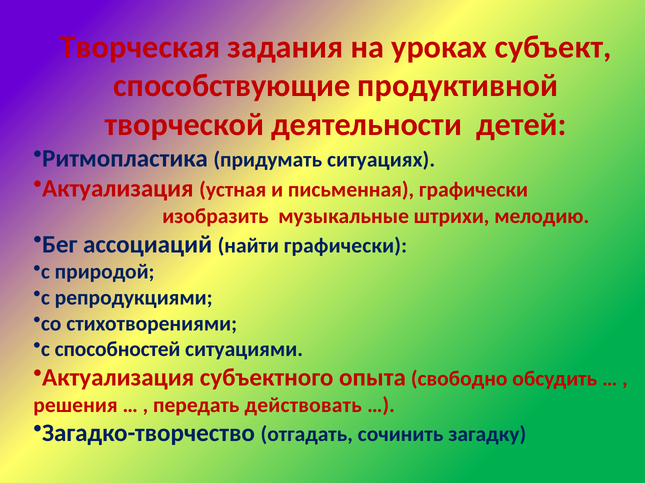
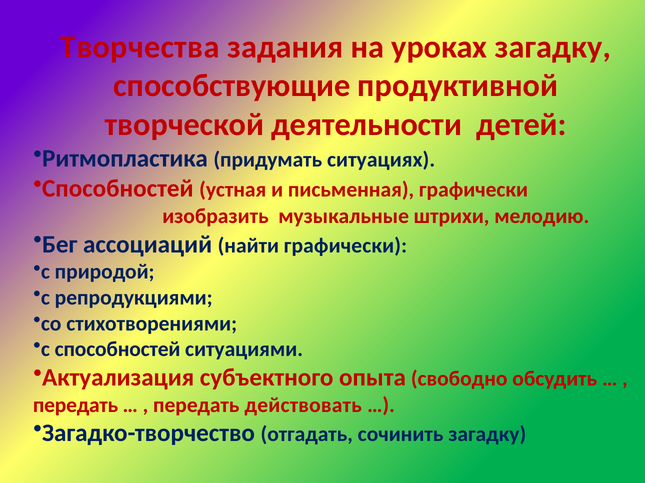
Творческая: Творческая -> Творчества
уроках субъект: субъект -> загадку
Актуализация at (118, 189): Актуализация -> Способностей
решения at (75, 406): решения -> передать
